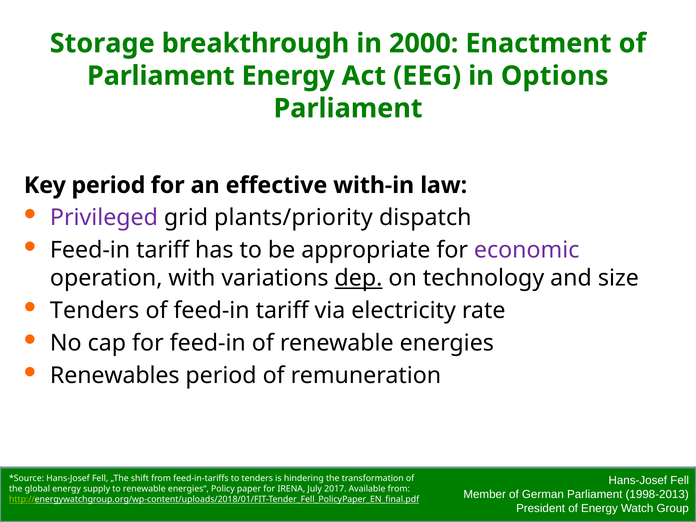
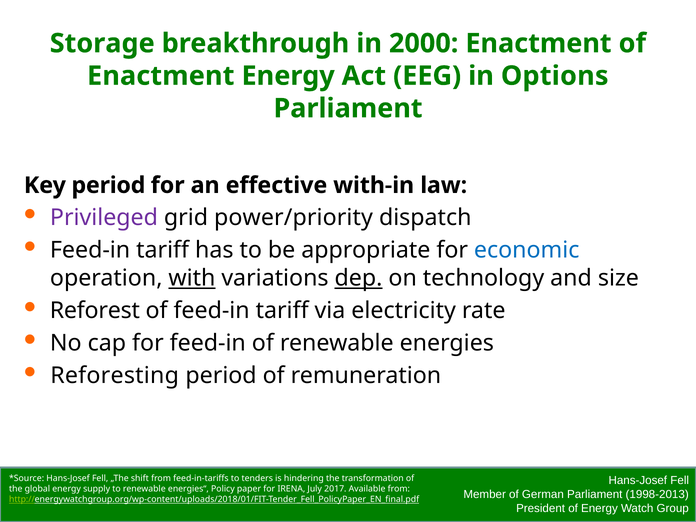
Parliament at (161, 76): Parliament -> Enactment
plants/priority: plants/priority -> power/priority
economic colour: purple -> blue
with underline: none -> present
Tenders at (95, 311): Tenders -> Reforest
Renewables: Renewables -> Reforesting
